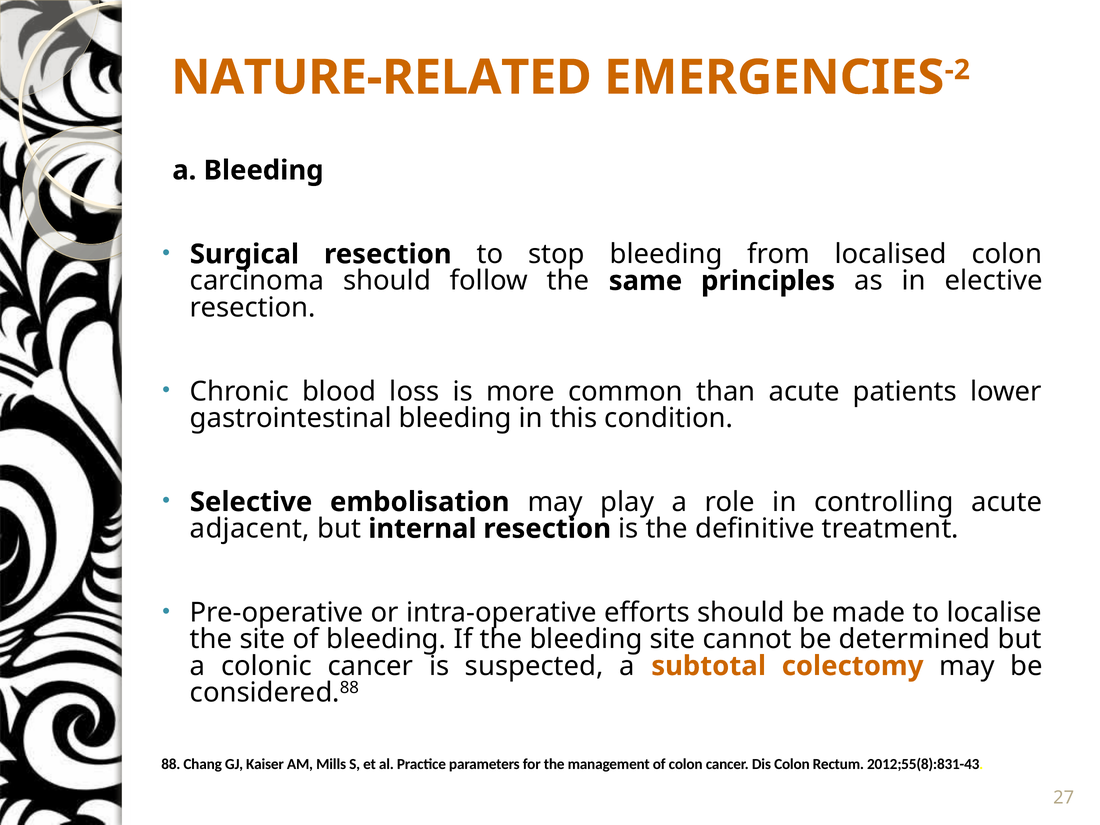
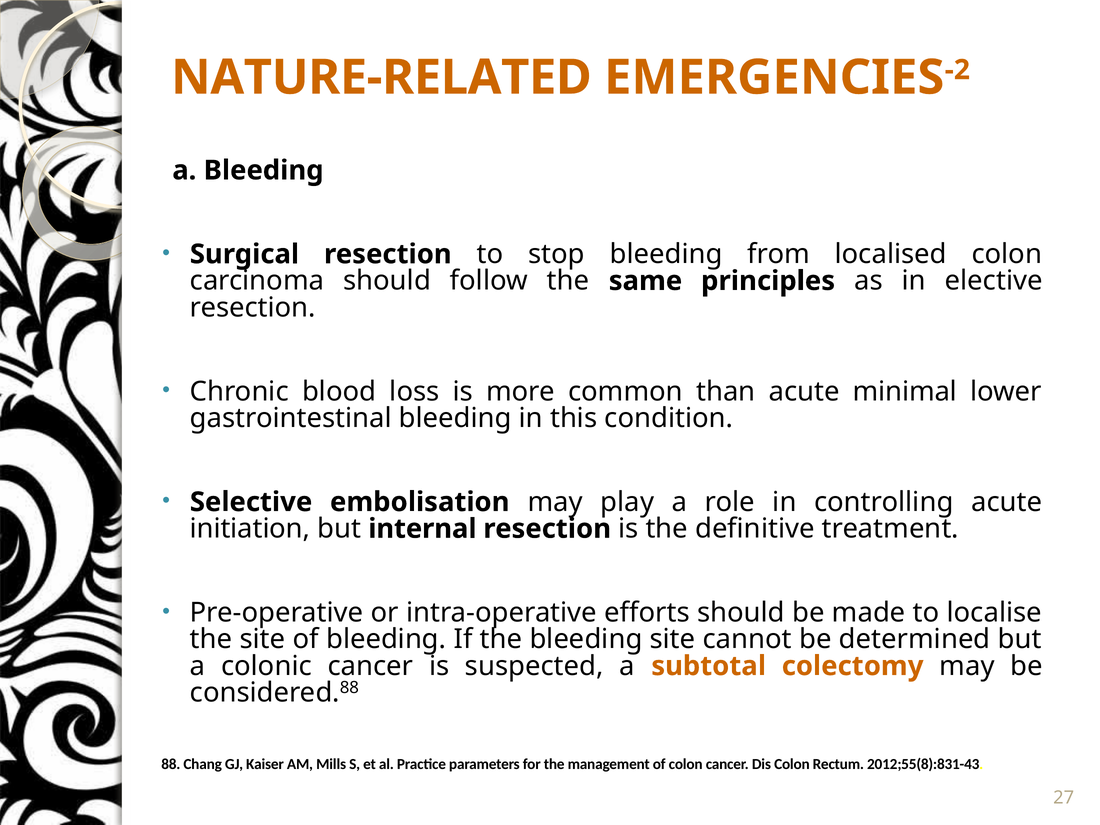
patients: patients -> minimal
adjacent: adjacent -> initiation
